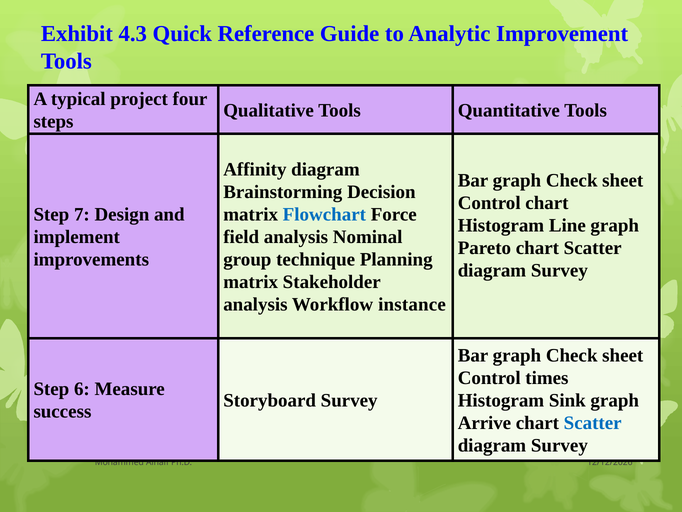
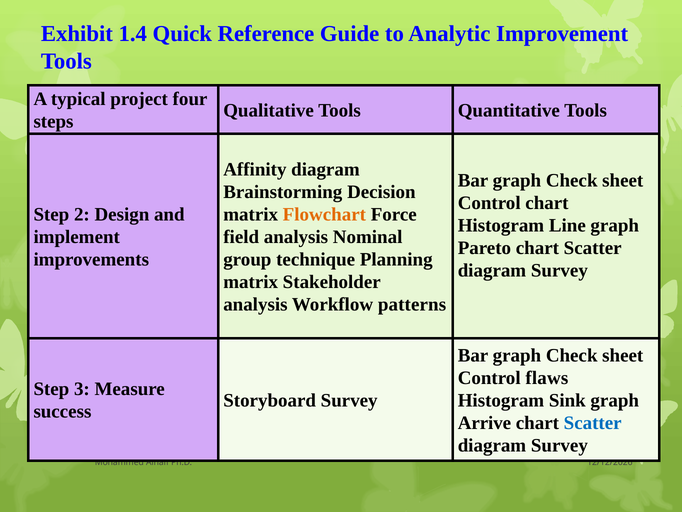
4.3: 4.3 -> 1.4
7: 7 -> 2
Flowchart colour: blue -> orange
instance: instance -> patterns
times: times -> flaws
6: 6 -> 3
